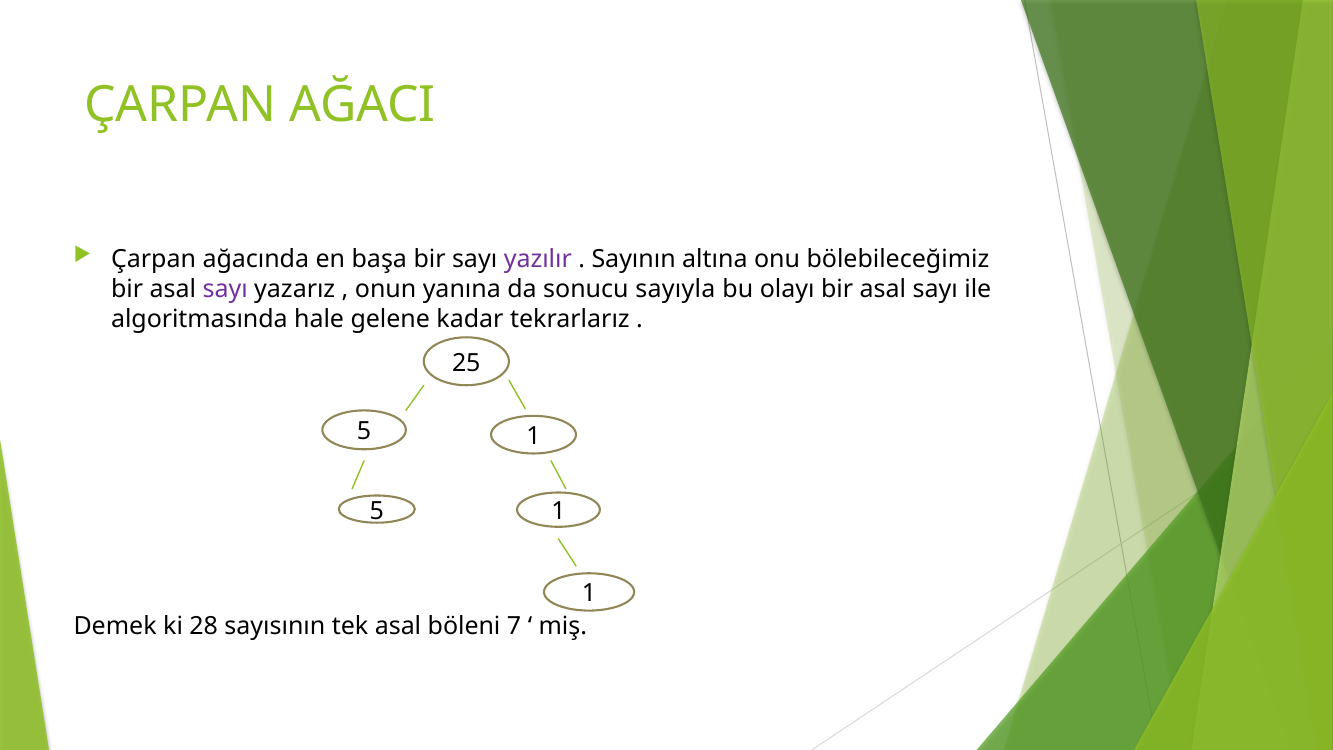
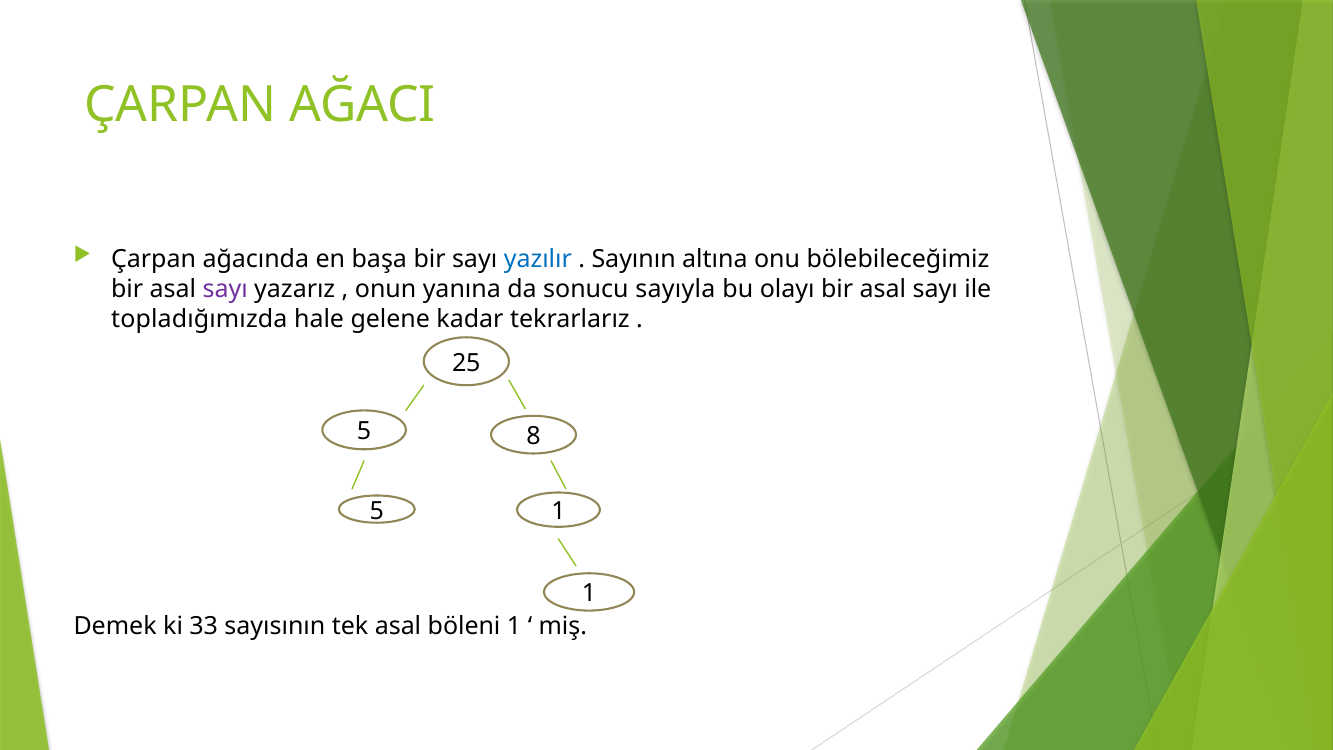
yazılır colour: purple -> blue
algoritmasında: algoritmasında -> topladığımızda
1 at (534, 436): 1 -> 8
28: 28 -> 33
böleni 7: 7 -> 1
